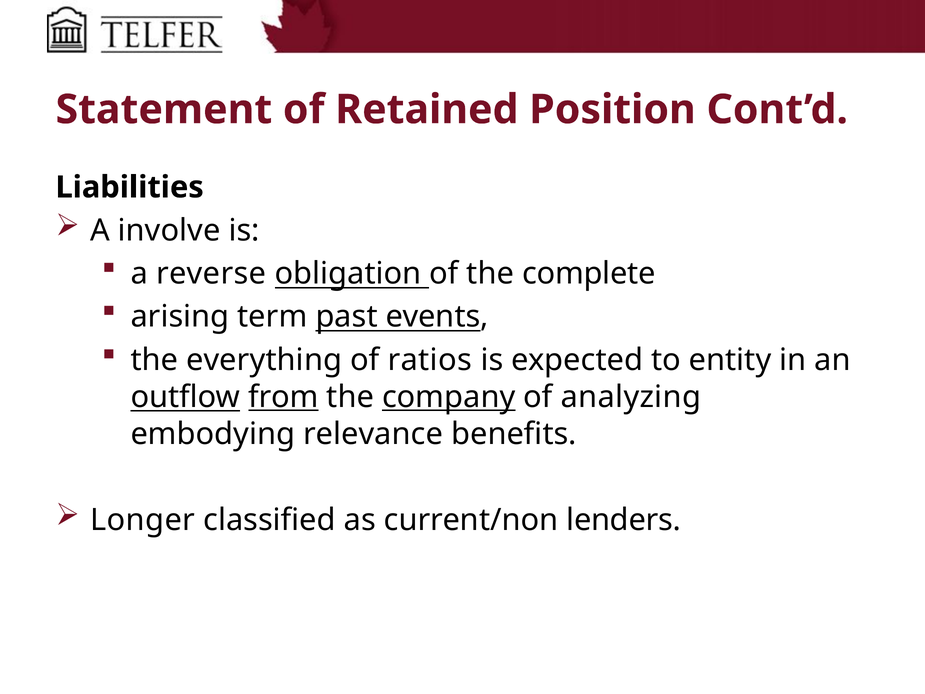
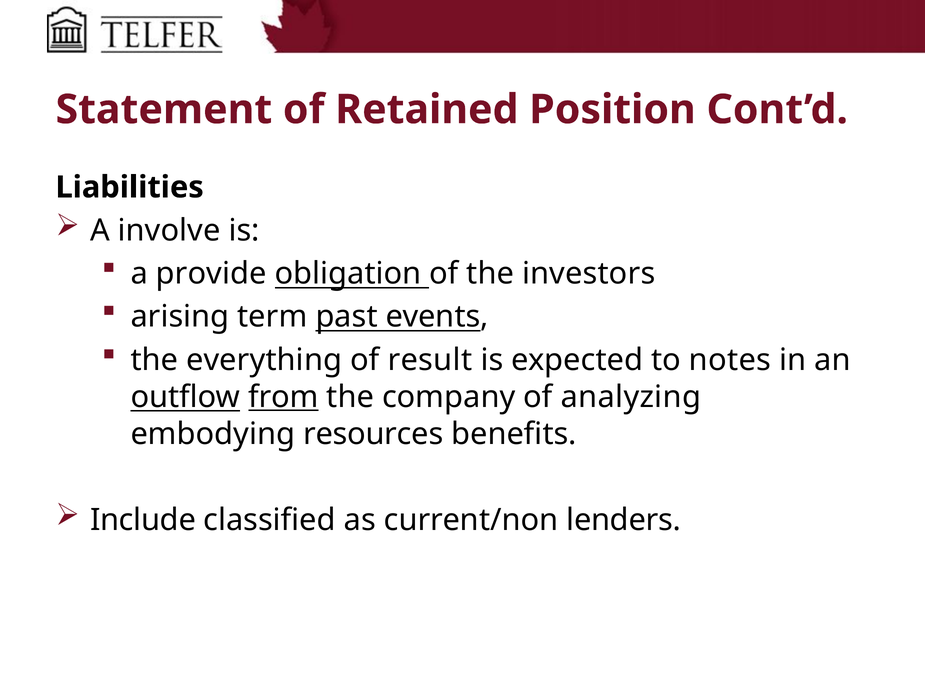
reverse: reverse -> provide
complete: complete -> investors
ratios: ratios -> result
entity: entity -> notes
company underline: present -> none
relevance: relevance -> resources
Longer: Longer -> Include
